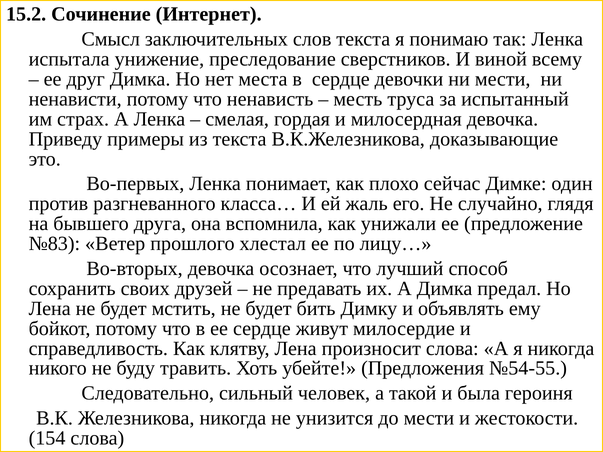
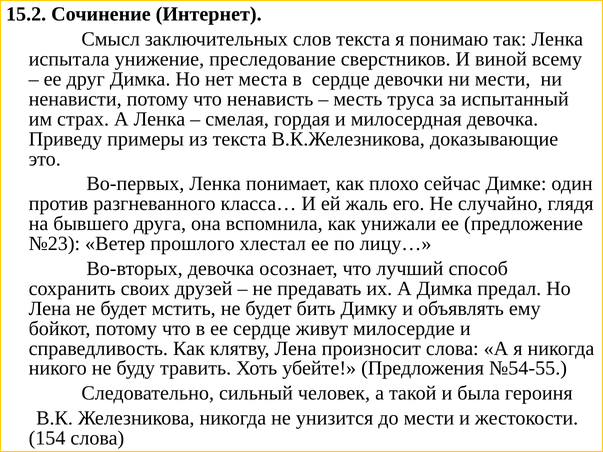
№83: №83 -> №23
